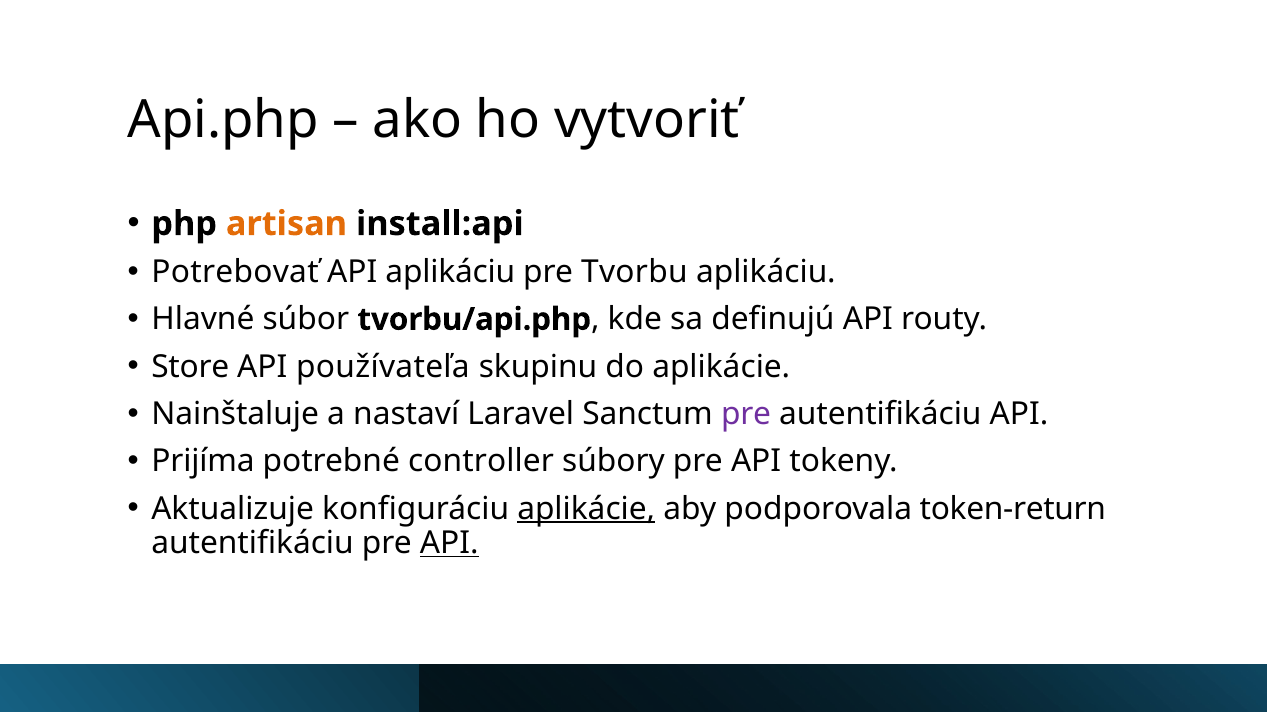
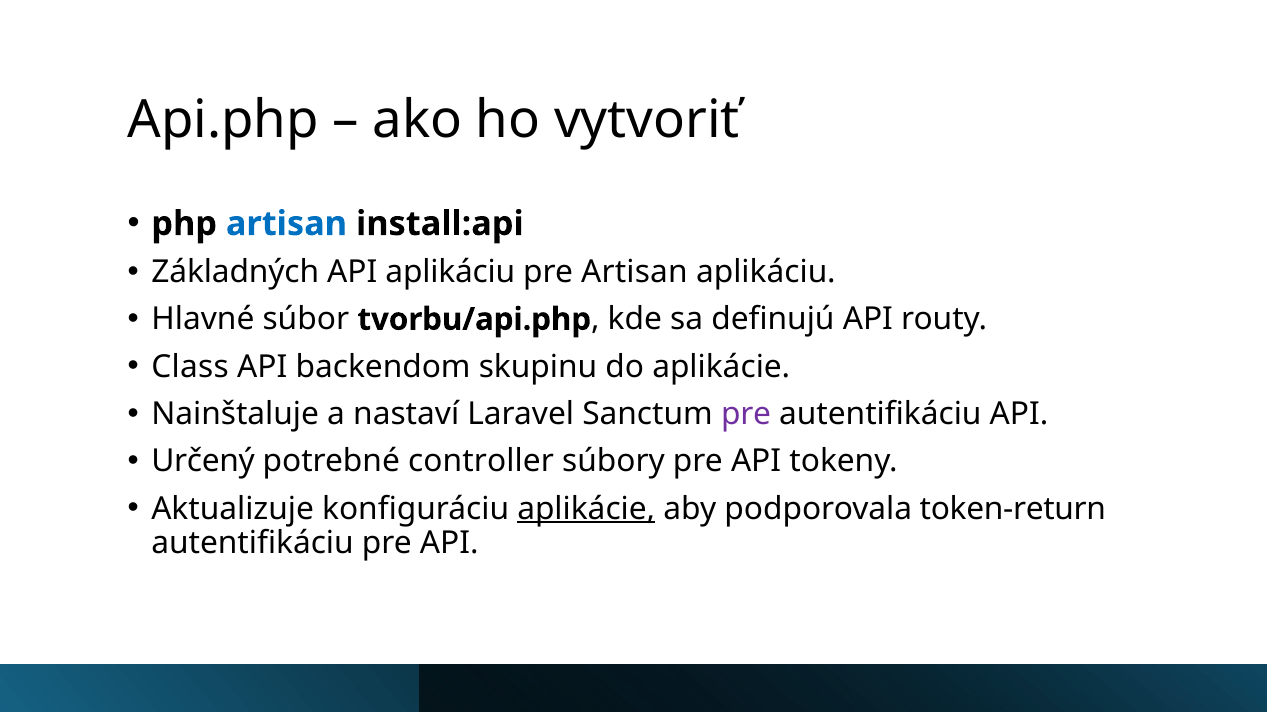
artisan at (286, 224) colour: orange -> blue
Potrebovať: Potrebovať -> Základných
pre Tvorbu: Tvorbu -> Artisan
Store: Store -> Class
používateľa: používateľa -> backendom
Prijíma: Prijíma -> Určený
API at (449, 543) underline: present -> none
